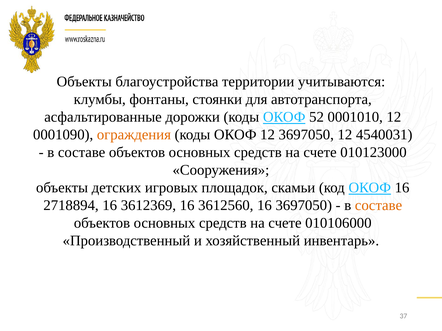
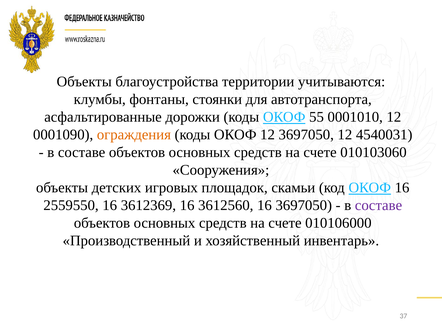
52: 52 -> 55
010123000: 010123000 -> 010103060
2718894: 2718894 -> 2559550
составе at (379, 206) colour: orange -> purple
